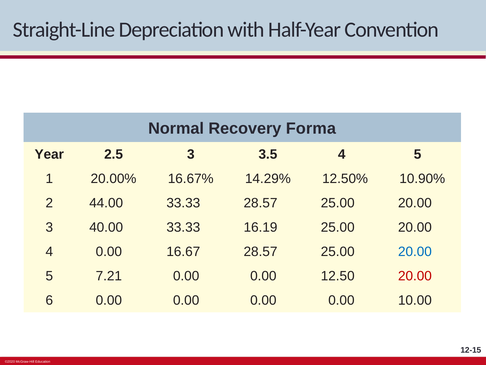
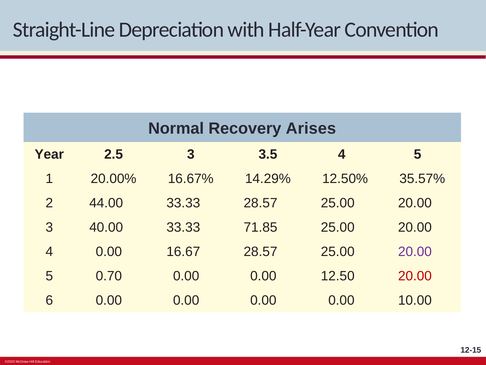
Forma: Forma -> Arises
10.90%: 10.90% -> 35.57%
16.19: 16.19 -> 71.85
20.00 at (415, 251) colour: blue -> purple
7.21: 7.21 -> 0.70
